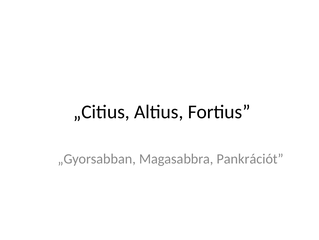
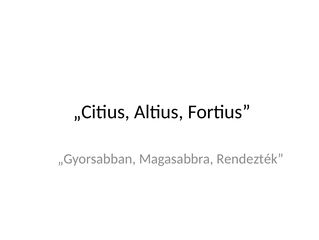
Pankrációt: Pankrációt -> Rendezték
